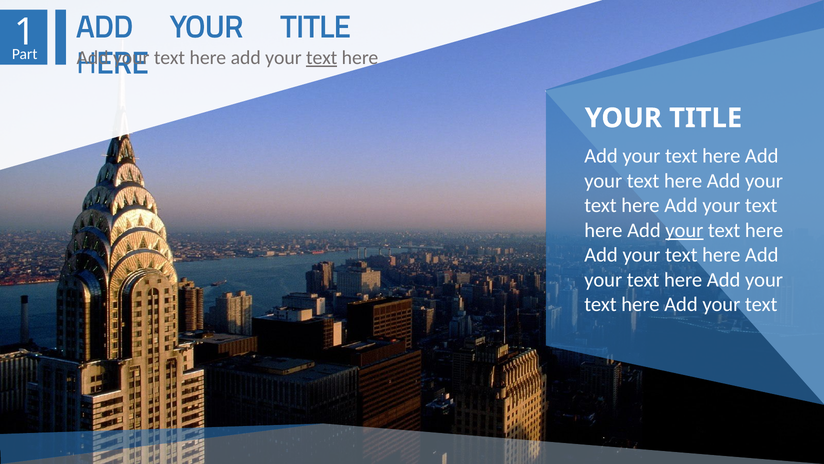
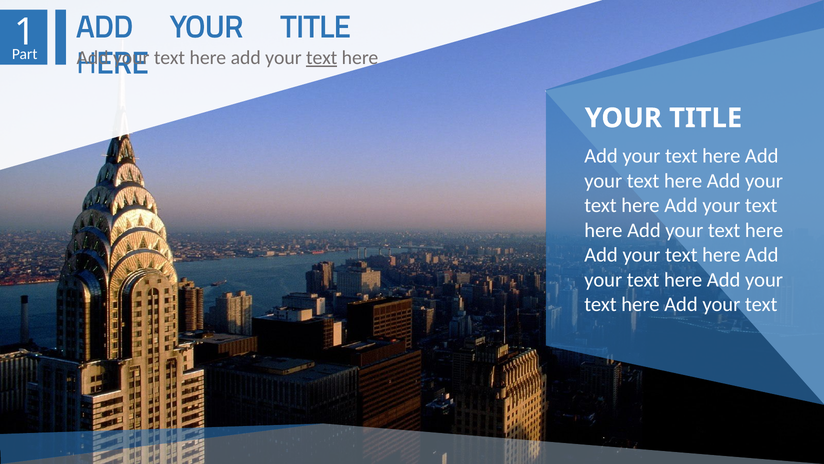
your at (684, 230) underline: present -> none
